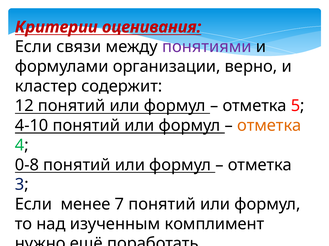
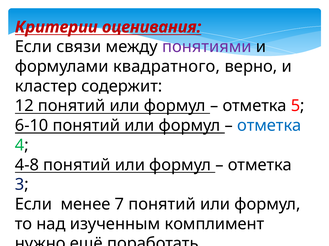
организации: организации -> квадратного
4-10: 4-10 -> 6-10
отметка at (269, 126) colour: orange -> blue
0-8: 0-8 -> 4-8
